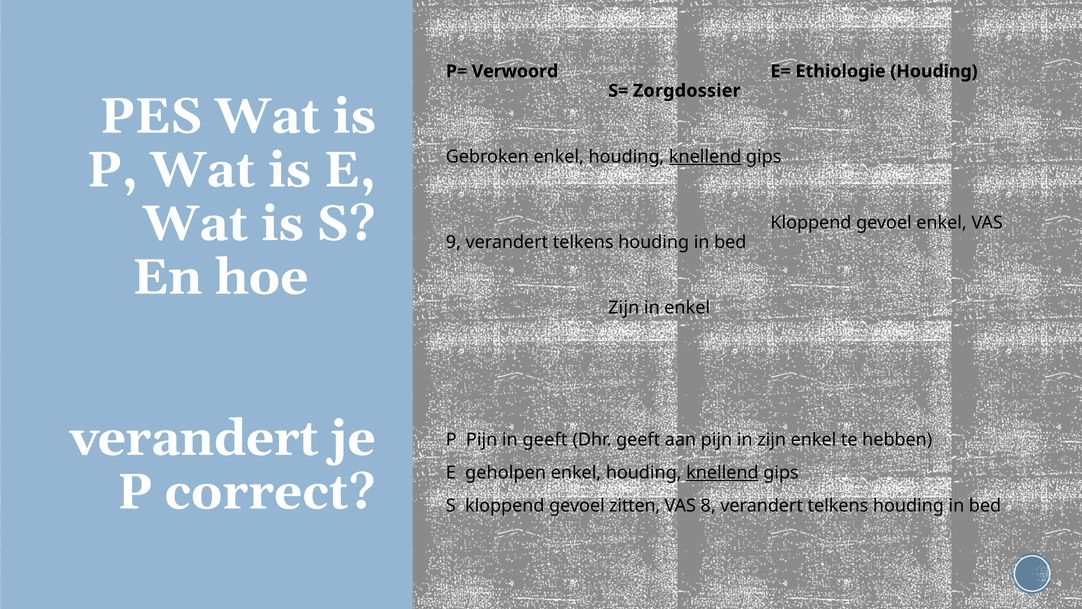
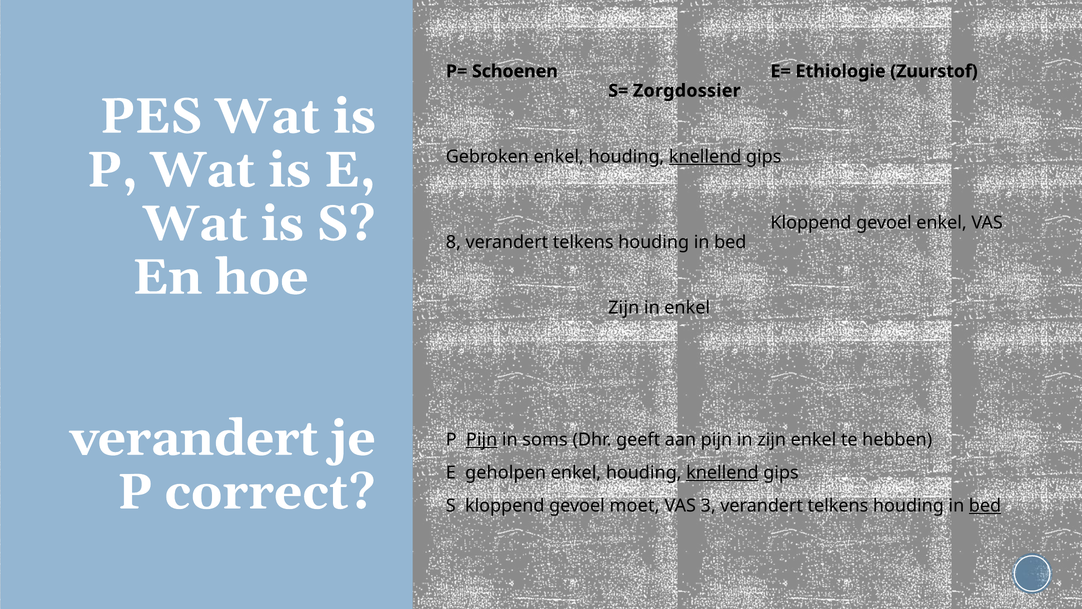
Verwoord: Verwoord -> Schoenen
Ethiologie Houding: Houding -> Zuurstof
9: 9 -> 8
Pijn at (482, 440) underline: none -> present
in geeft: geeft -> soms
zitten: zitten -> moet
8: 8 -> 3
bed at (985, 505) underline: none -> present
